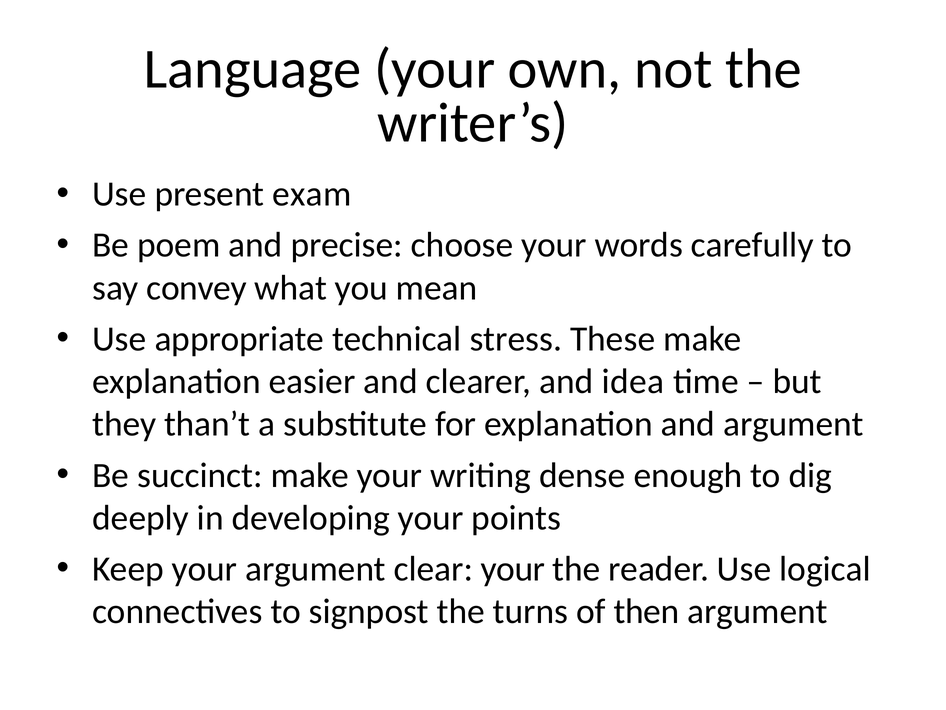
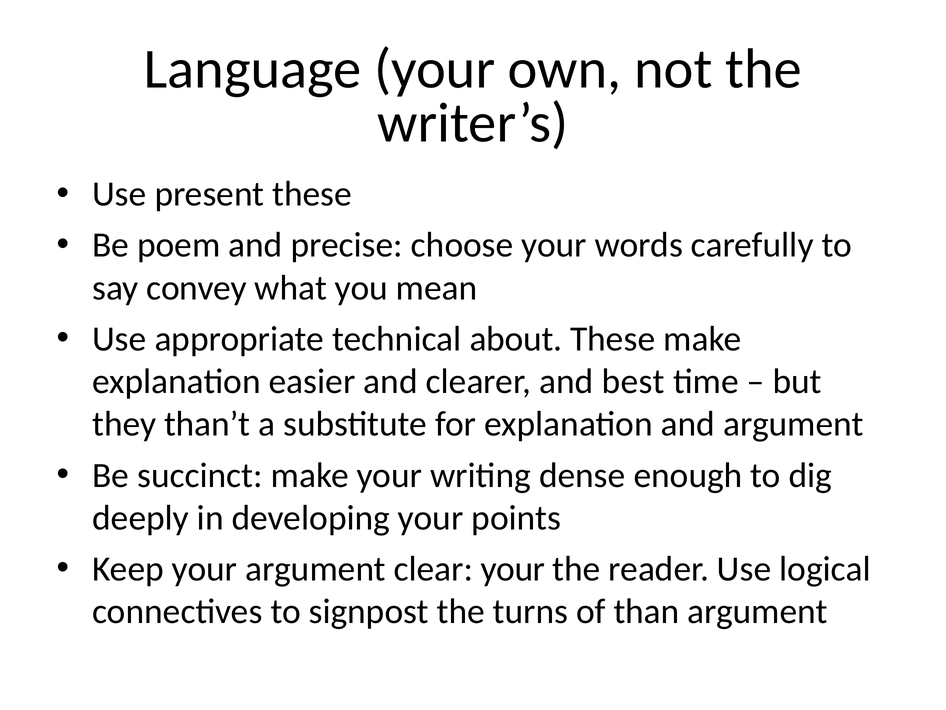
present exam: exam -> these
stress: stress -> about
idea: idea -> best
then: then -> than
